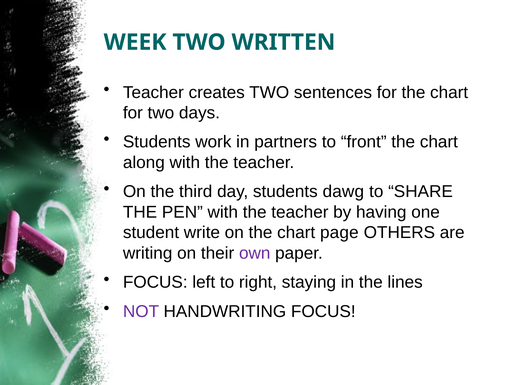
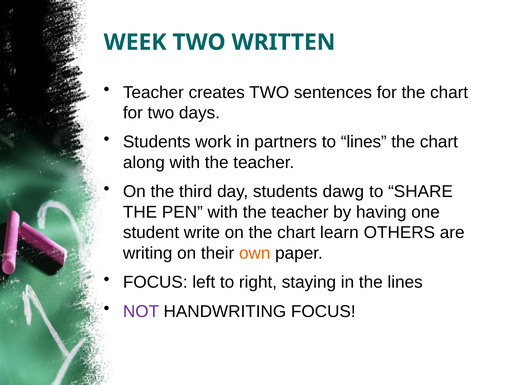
to front: front -> lines
page: page -> learn
own colour: purple -> orange
